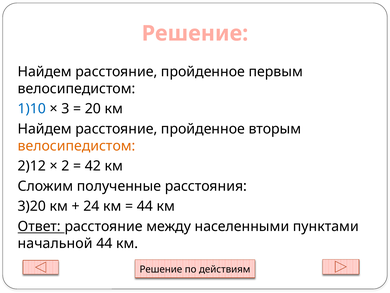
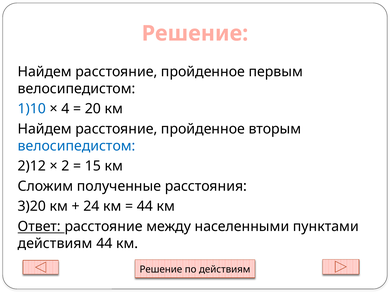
3: 3 -> 4
велосипедистом at (77, 146) colour: orange -> blue
42: 42 -> 15
начальной at (55, 243): начальной -> действиям
